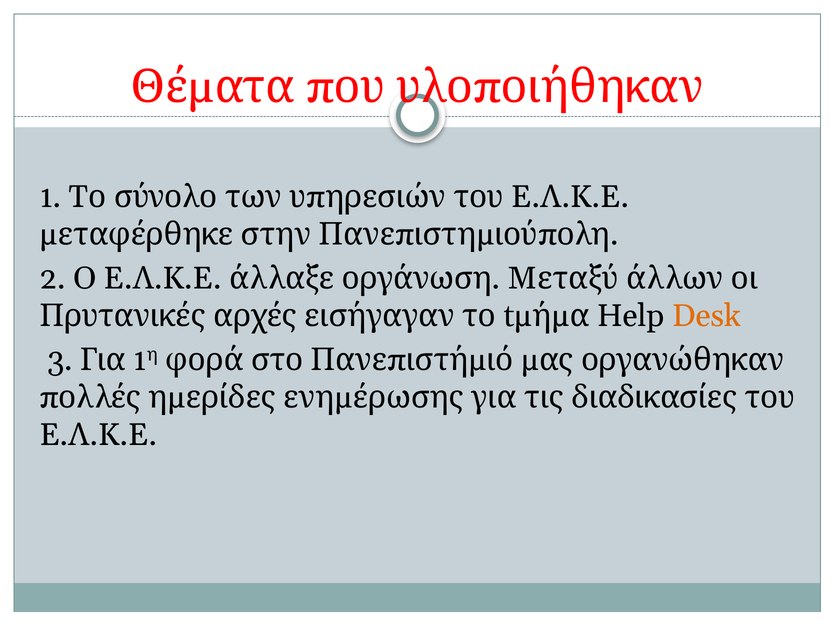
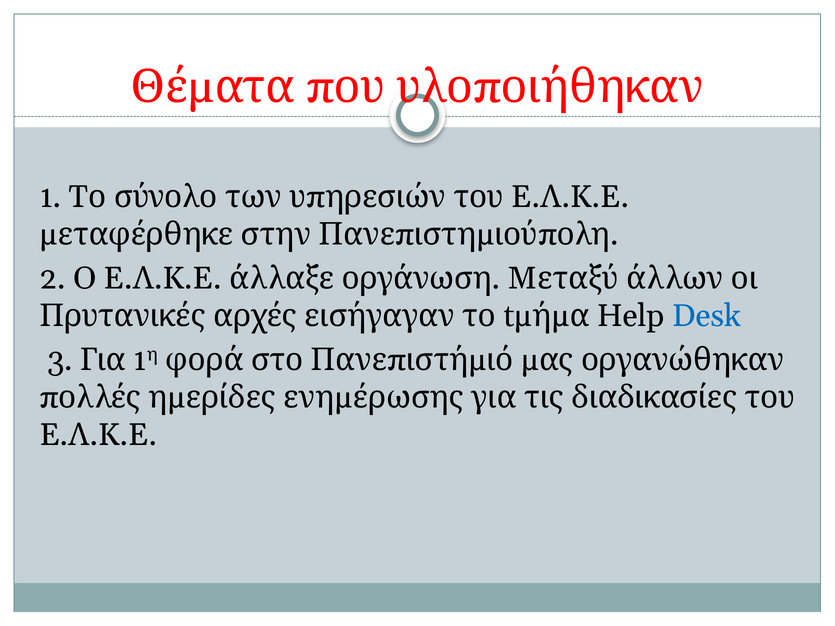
Desk colour: orange -> blue
